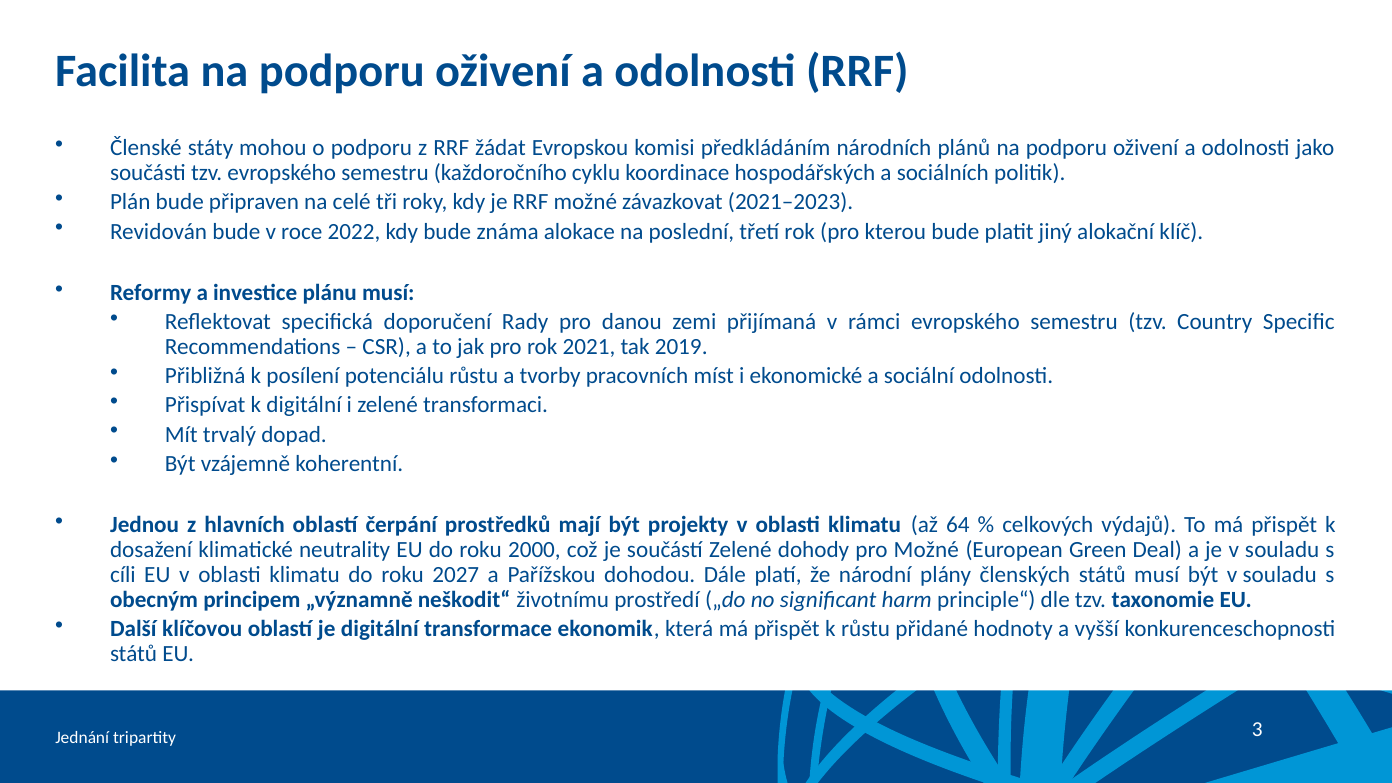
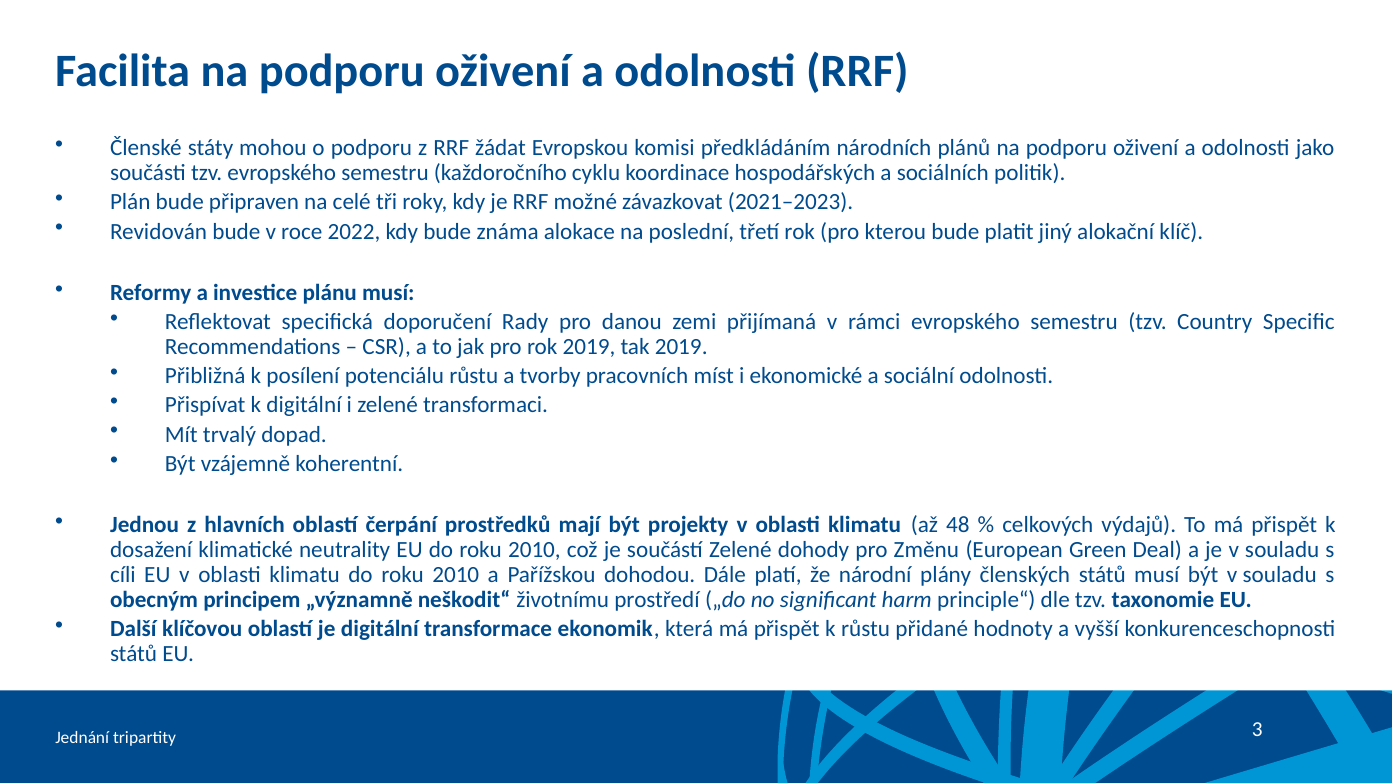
rok 2021: 2021 -> 2019
64: 64 -> 48
EU do roku 2000: 2000 -> 2010
pro Možné: Možné -> Změnu
klimatu do roku 2027: 2027 -> 2010
